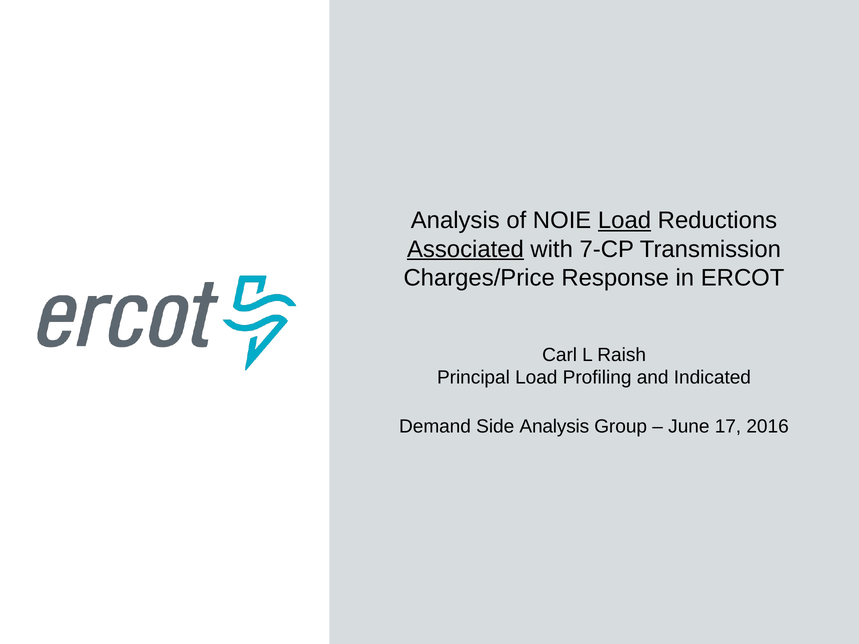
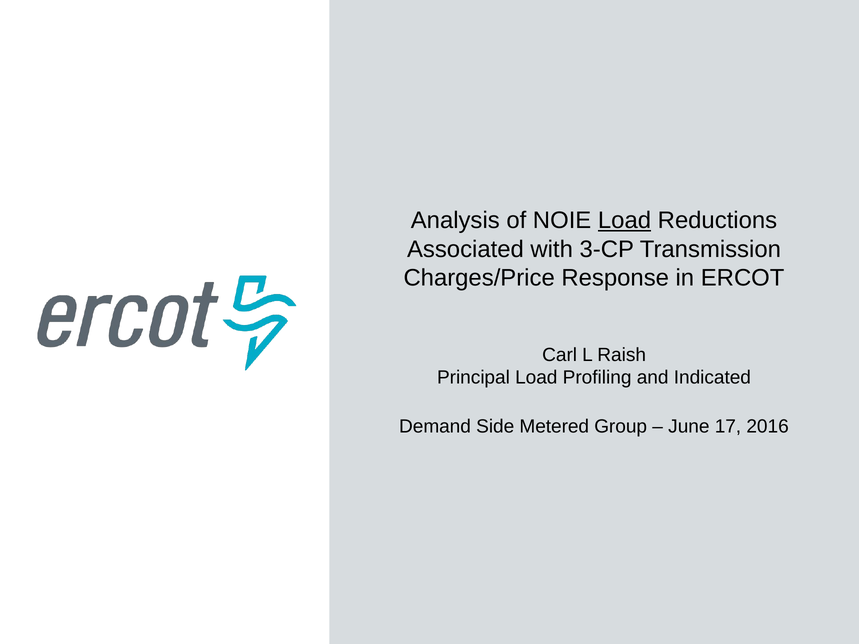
Associated underline: present -> none
7-CP: 7-CP -> 3-CP
Side Analysis: Analysis -> Metered
